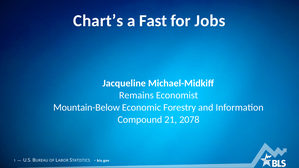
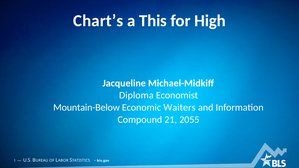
Fast: Fast -> This
Jobs: Jobs -> High
Remains: Remains -> Diploma
Forestry: Forestry -> Waiters
2078: 2078 -> 2055
